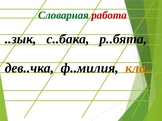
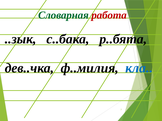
кла colour: orange -> blue
